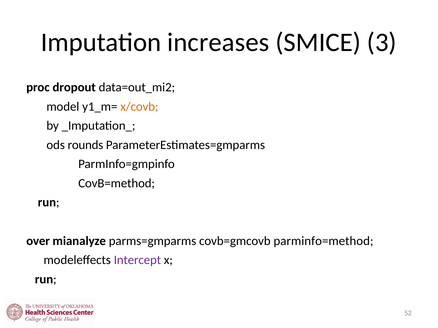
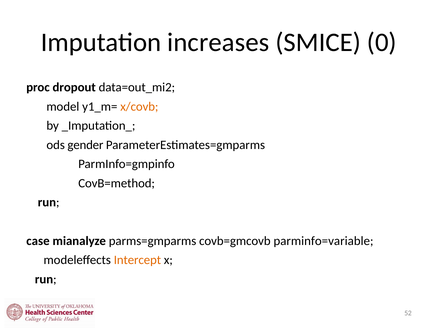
3: 3 -> 0
rounds: rounds -> gender
over: over -> case
parminfo=method: parminfo=method -> parminfo=variable
Intercept colour: purple -> orange
